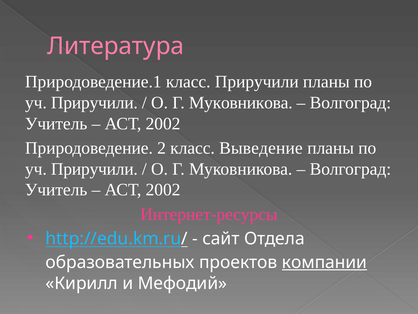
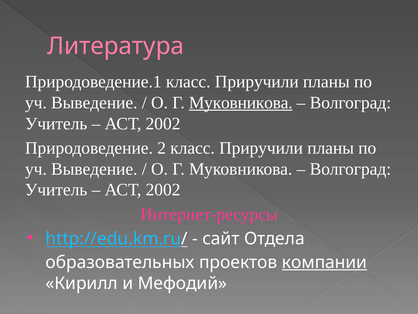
Приручили at (94, 102): Приручили -> Выведение
Муковникова at (241, 102) underline: none -> present
2 класс Выведение: Выведение -> Приручили
Приручили at (94, 169): Приручили -> Выведение
